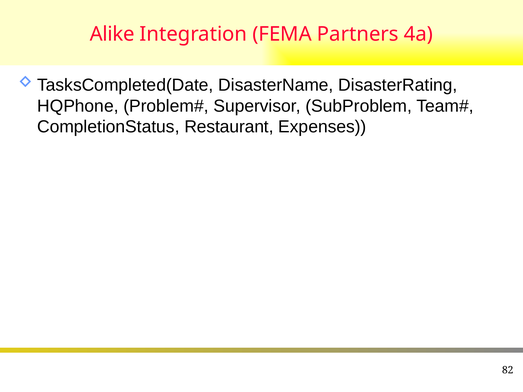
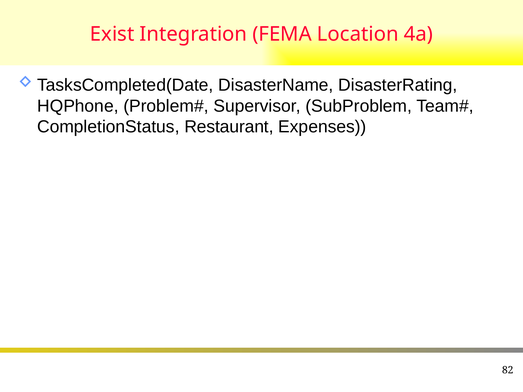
Alike: Alike -> Exist
Partners: Partners -> Location
